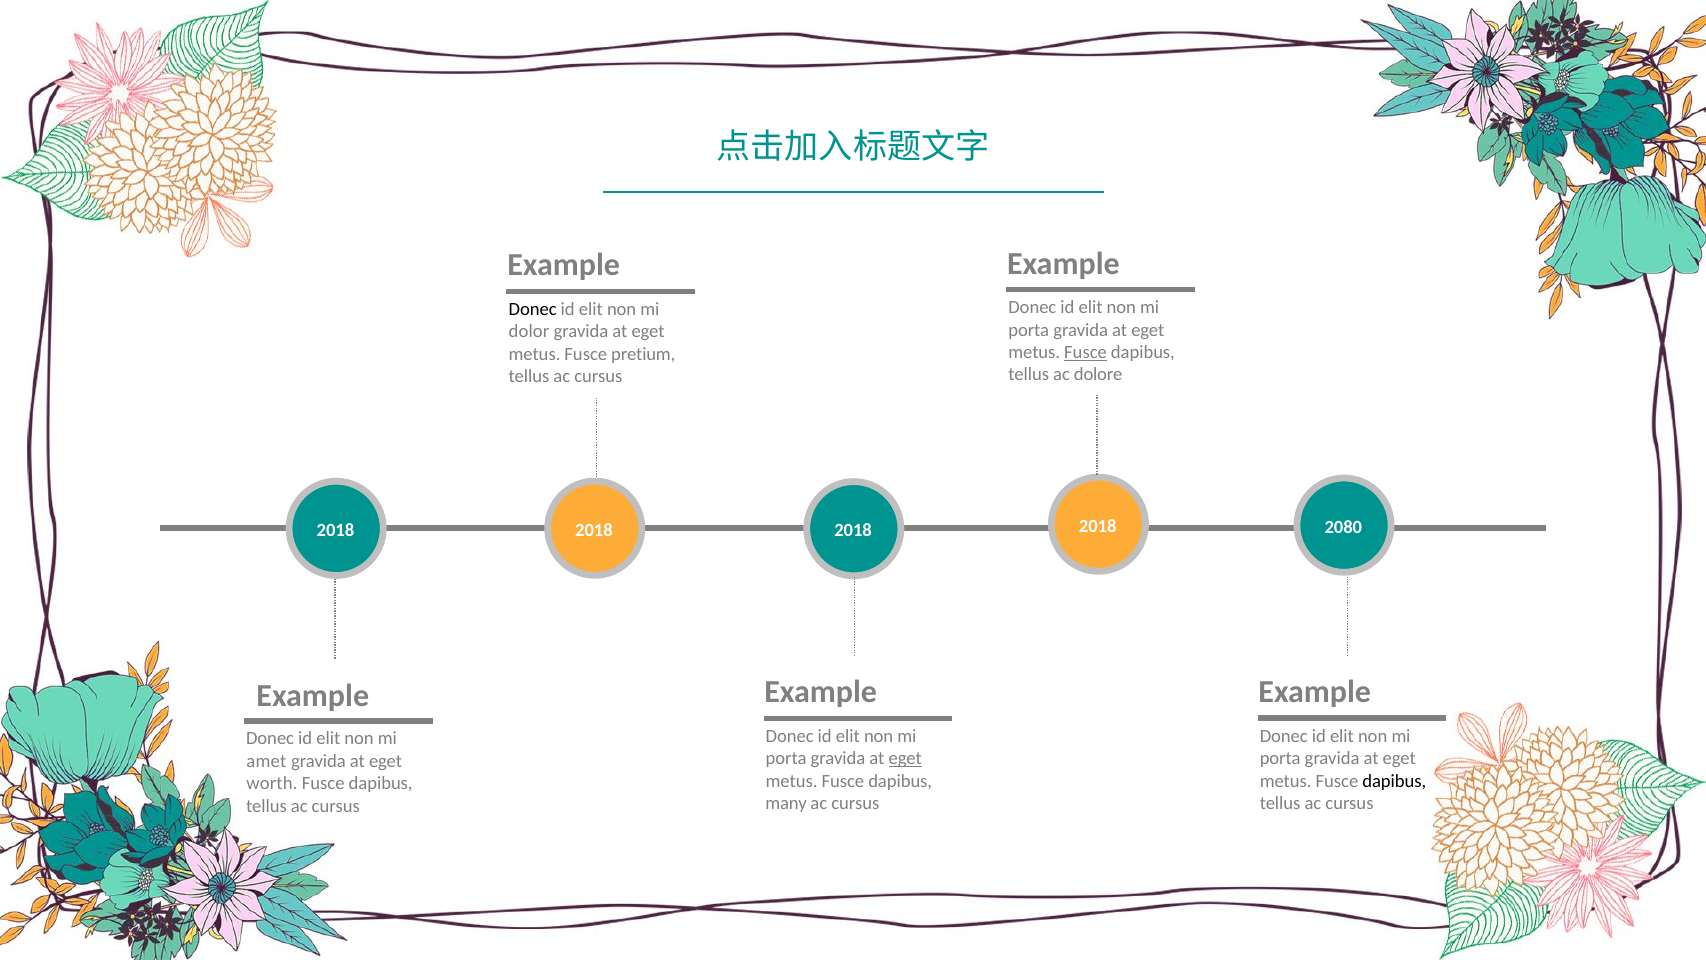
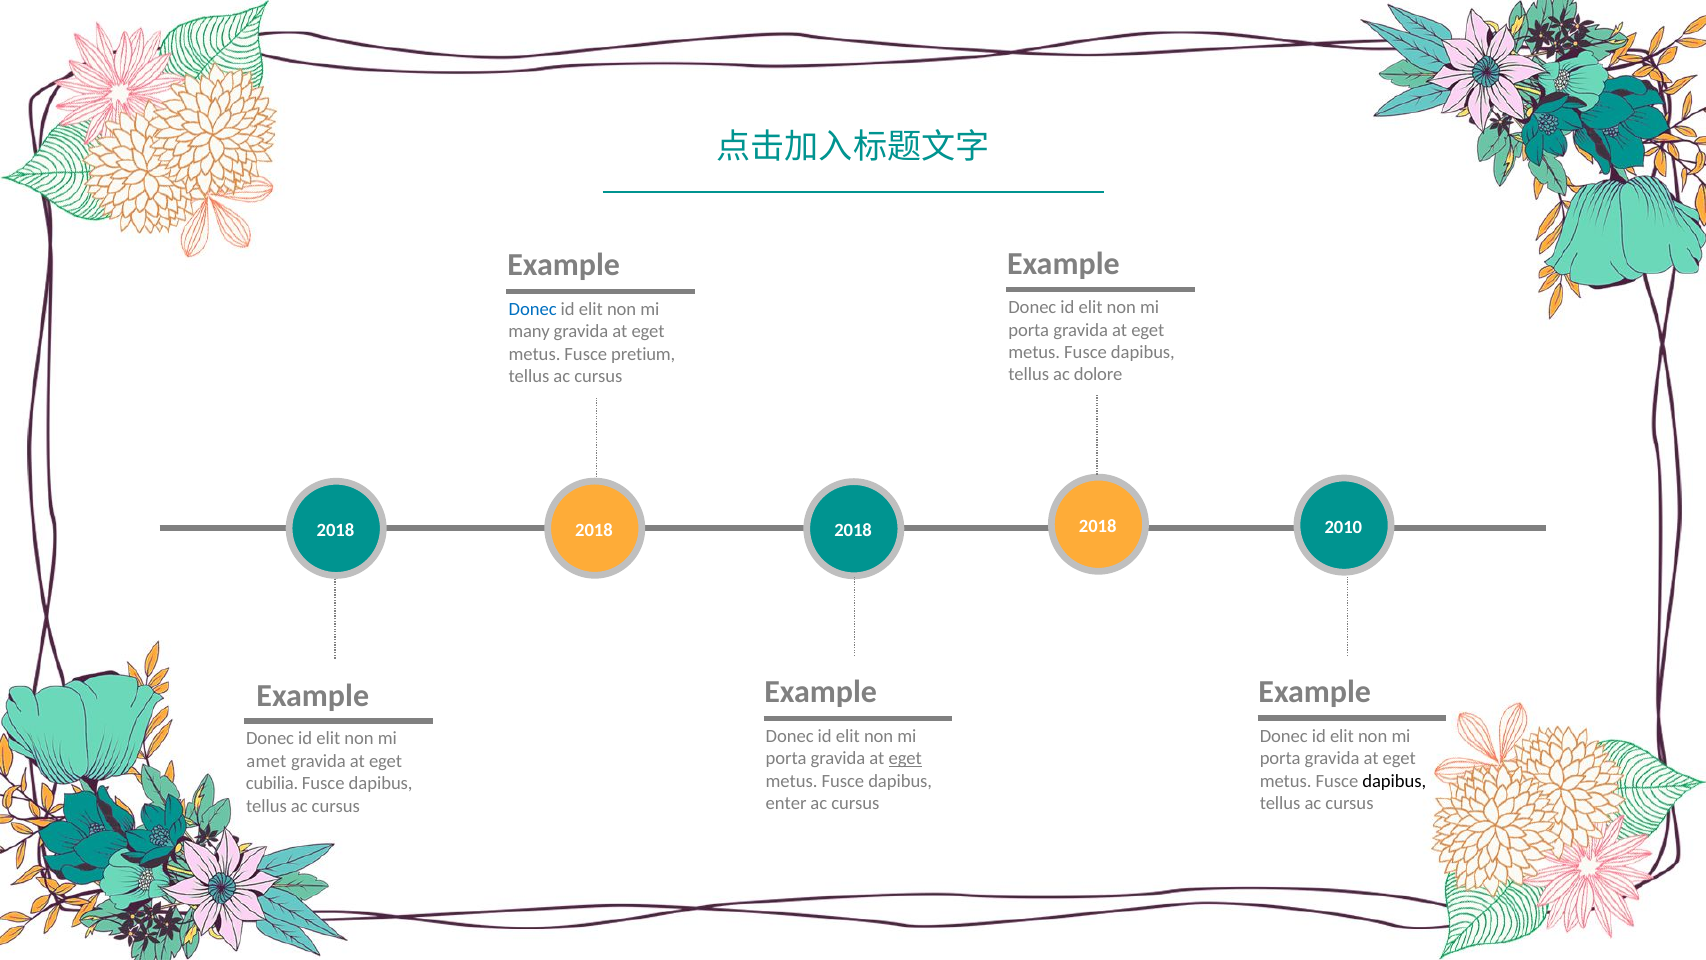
Donec at (533, 309) colour: black -> blue
dolor: dolor -> many
Fusce at (1086, 352) underline: present -> none
2080: 2080 -> 2010
worth: worth -> cubilia
many: many -> enter
